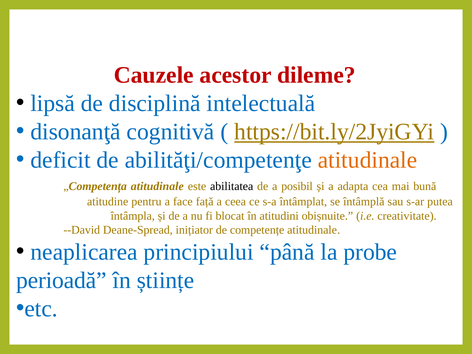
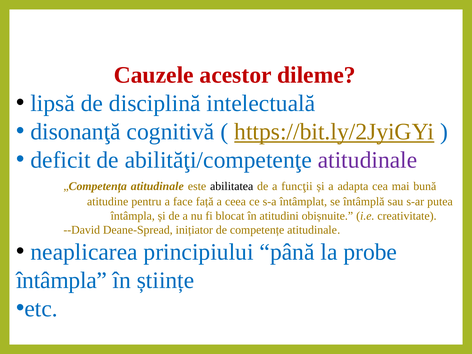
atitudinale at (368, 160) colour: orange -> purple
posibil: posibil -> funcţii
perioadă at (61, 280): perioadă -> întâmpla
